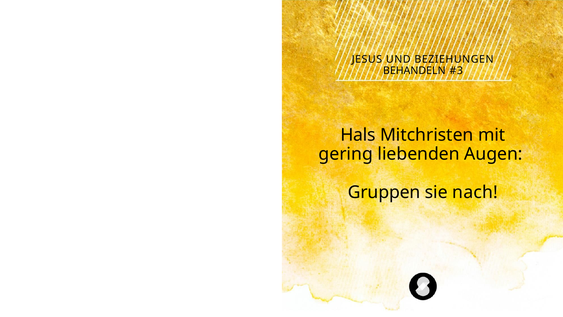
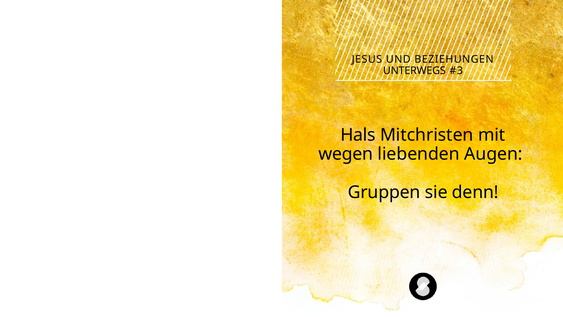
BEHANDELN: BEHANDELN -> UNTERWEGS
gering: gering -> wegen
nach: nach -> denn
